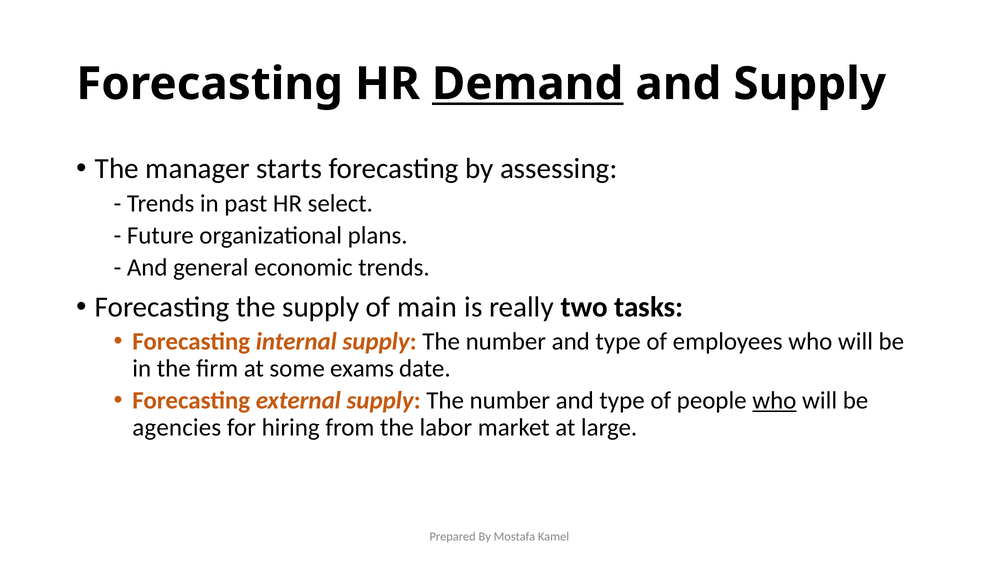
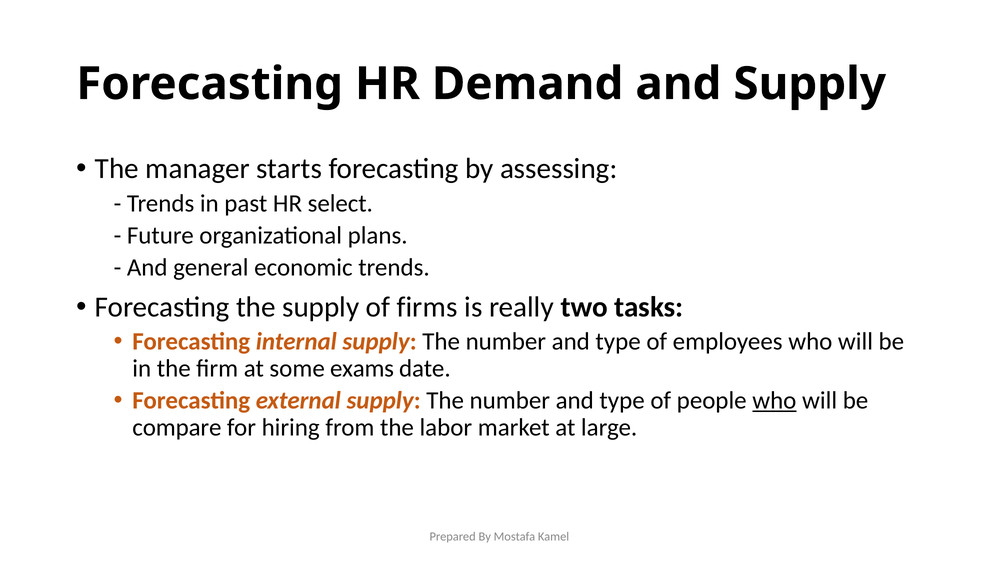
Demand underline: present -> none
main: main -> firms
agencies: agencies -> compare
